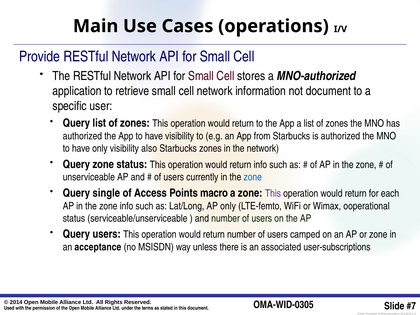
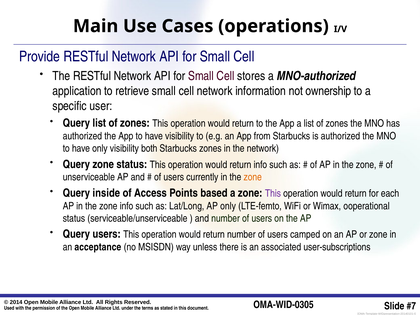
not document: document -> ownership
also: also -> both
zone at (253, 177) colour: blue -> orange
single: single -> inside
macro: macro -> based
